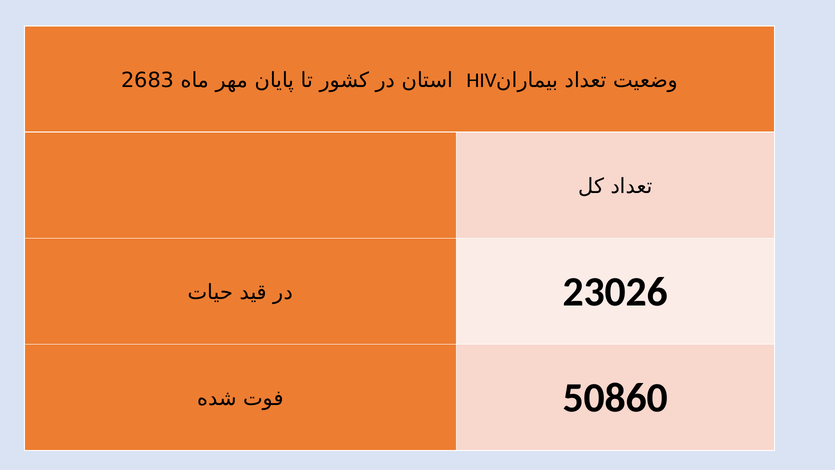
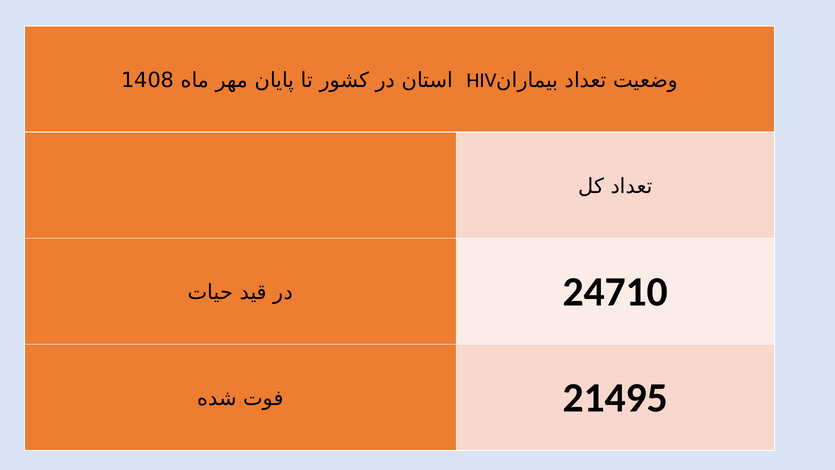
2683: 2683 -> 1408
23026: 23026 -> 24710
50860: 50860 -> 21495
